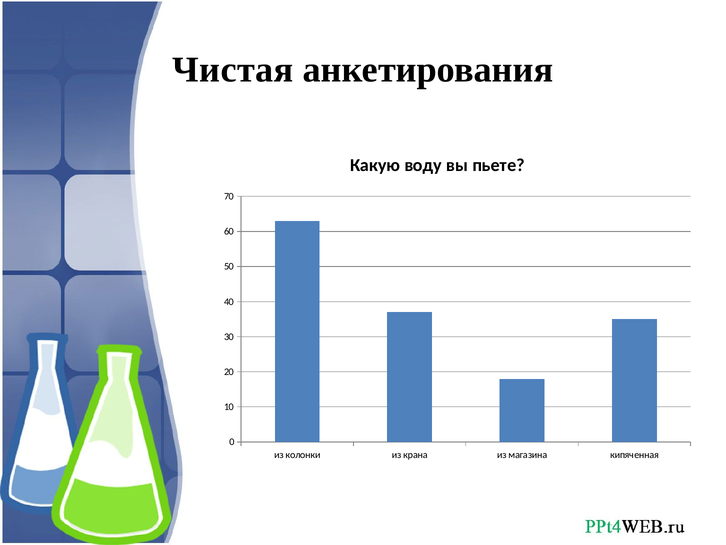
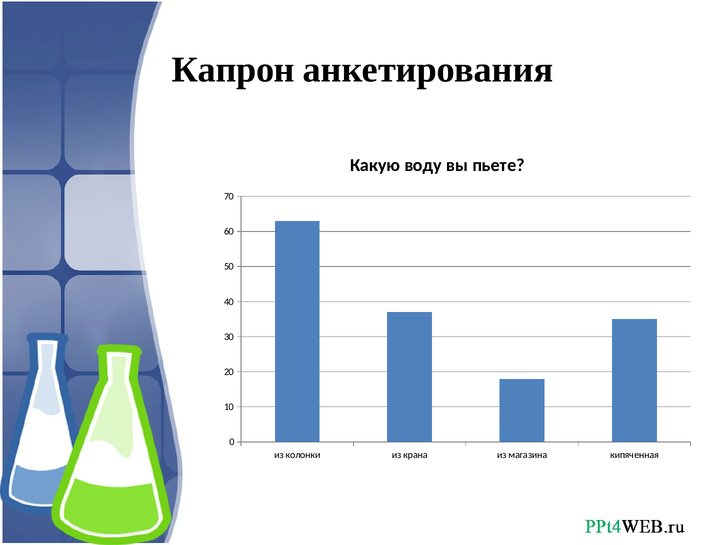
Чистая: Чистая -> Капрон
